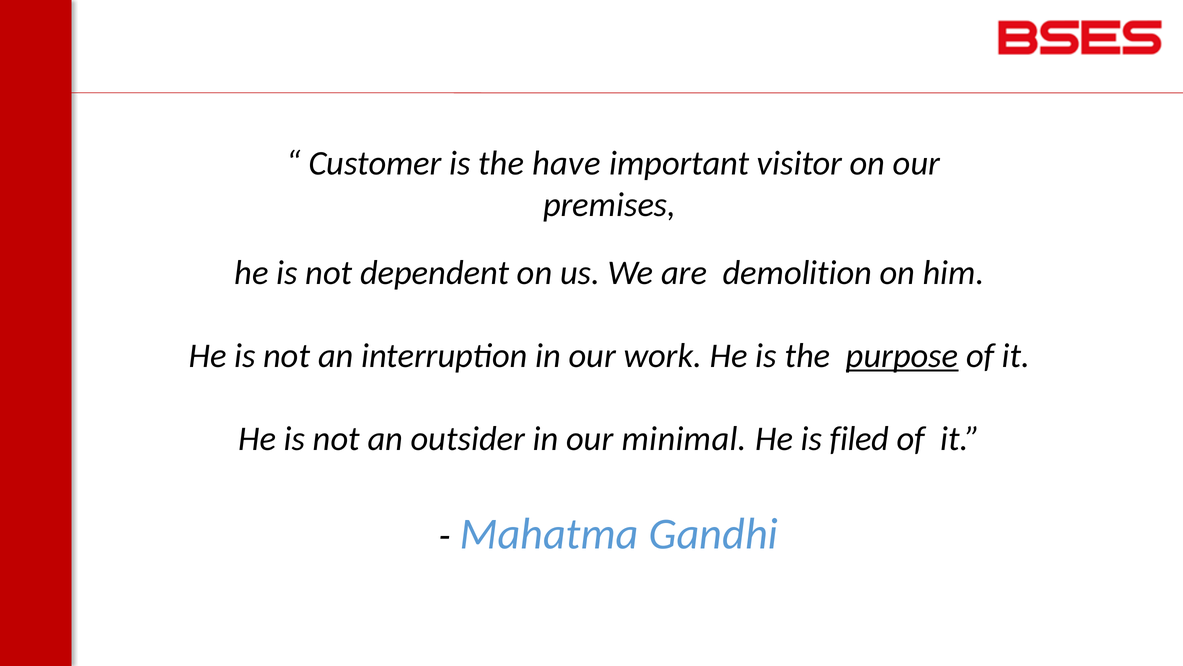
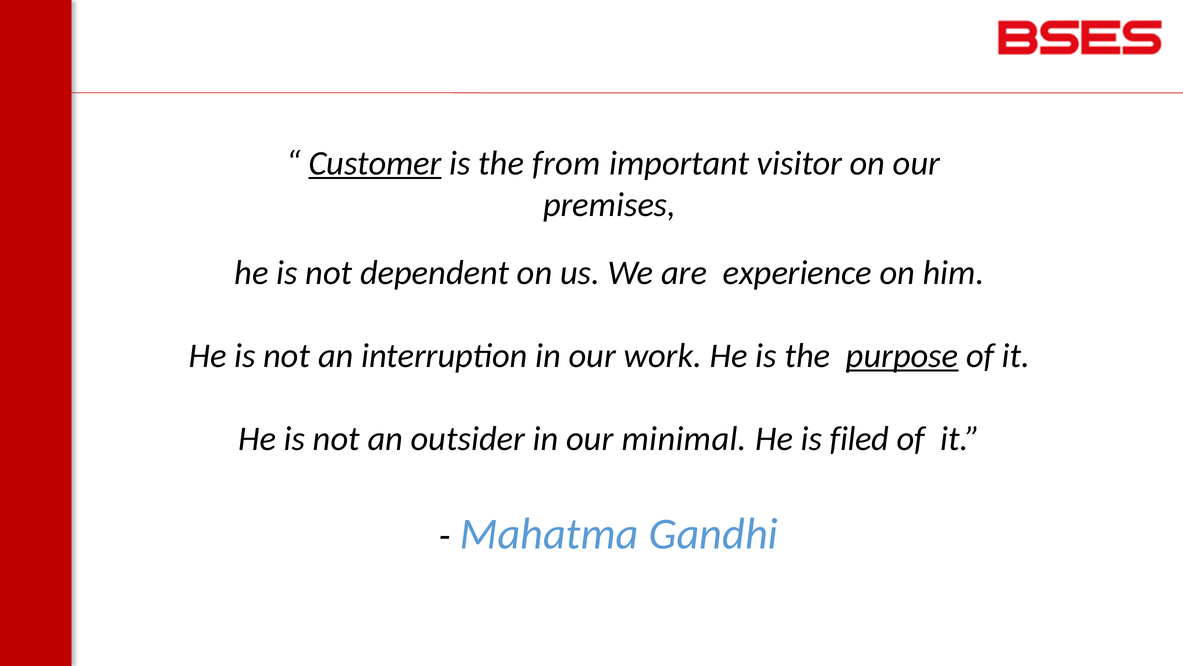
Customer underline: none -> present
have: have -> from
demolition: demolition -> experience
